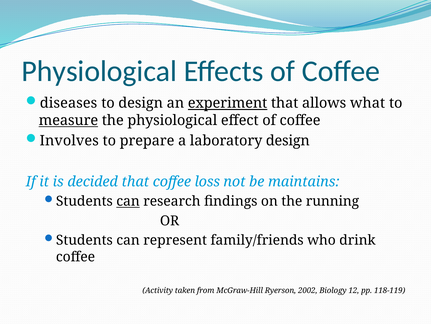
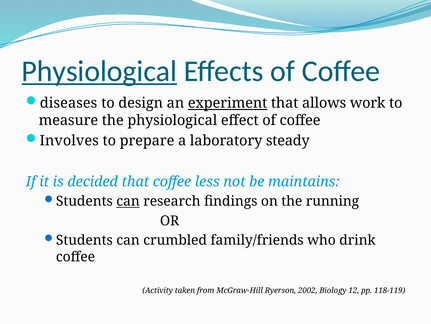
Physiological at (99, 71) underline: none -> present
what: what -> work
measure underline: present -> none
laboratory design: design -> steady
loss: loss -> less
represent: represent -> crumbled
